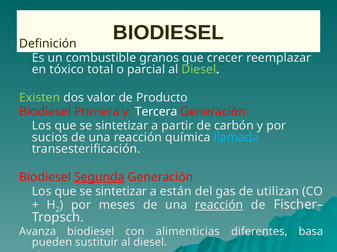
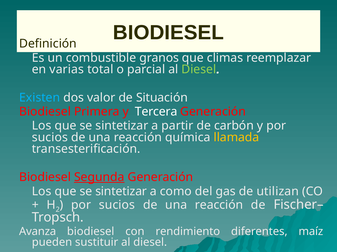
crecer: crecer -> climas
tóxico: tóxico -> varias
Existen colour: light green -> light blue
Producto: Producto -> Situación
llamada colour: light blue -> yellow
están: están -> como
meses at (117, 205): meses -> sucios
reacción at (219, 205) underline: present -> none
alimenticias: alimenticias -> rendimiento
basa: basa -> maíz
